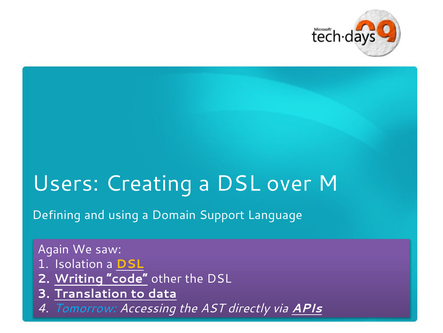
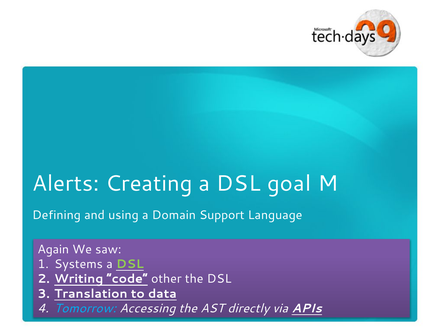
Users: Users -> Alerts
over: over -> goal
Isolation: Isolation -> Systems
DSL at (130, 264) colour: yellow -> light green
